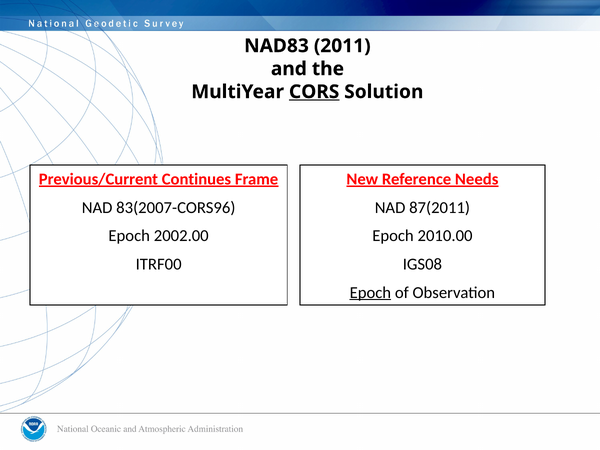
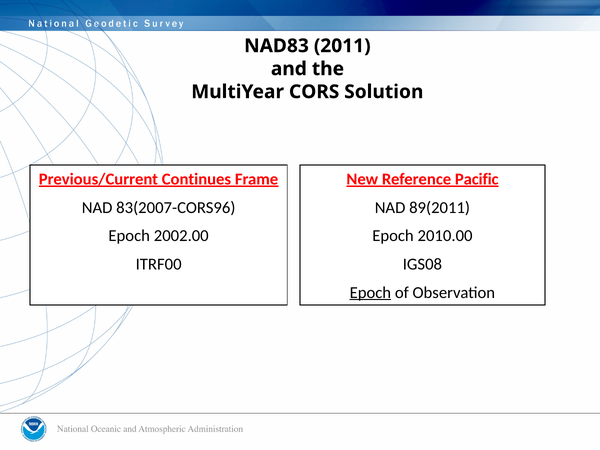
CORS underline: present -> none
Needs: Needs -> Pacific
87(2011: 87(2011 -> 89(2011
